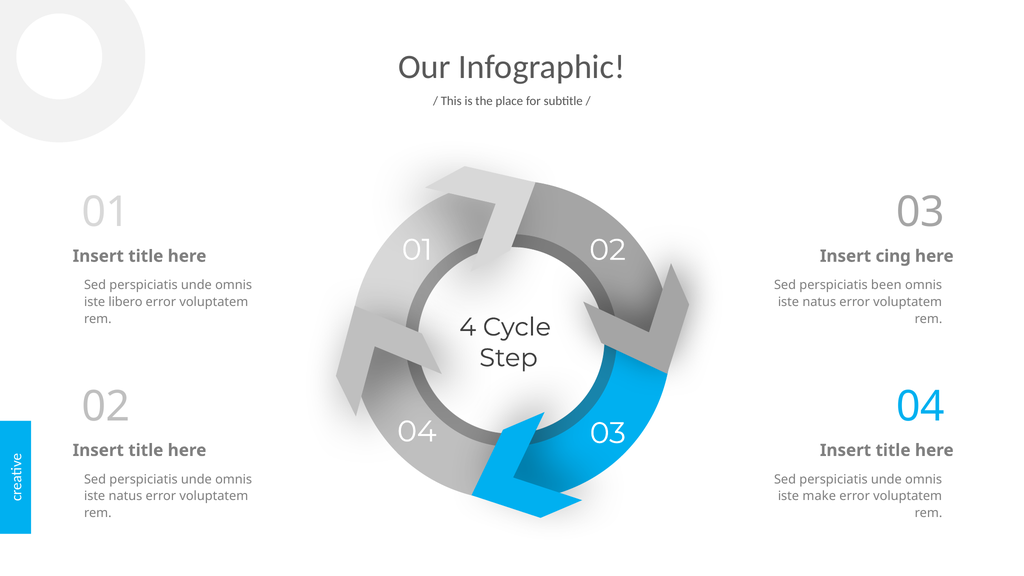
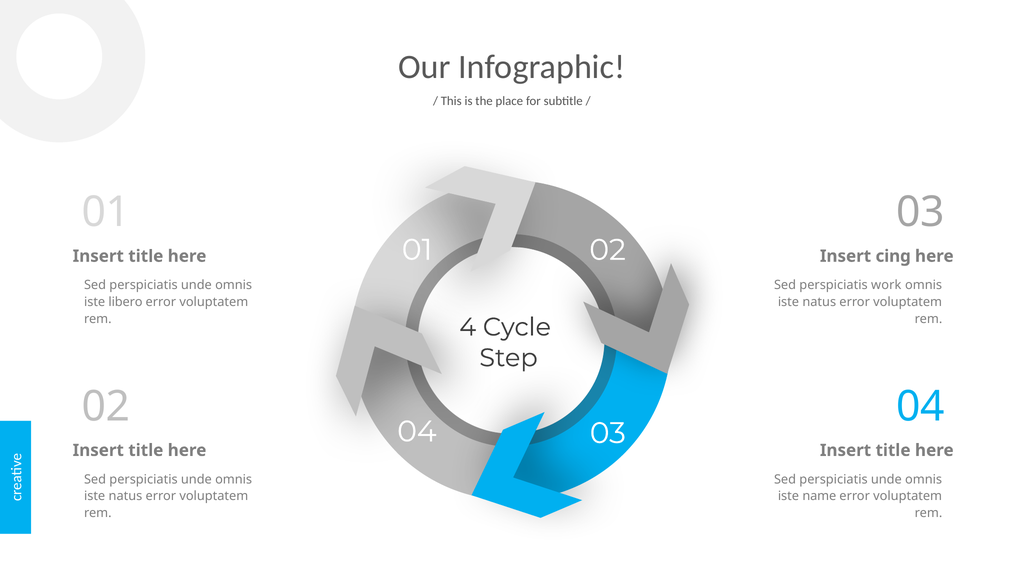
been: been -> work
make: make -> name
